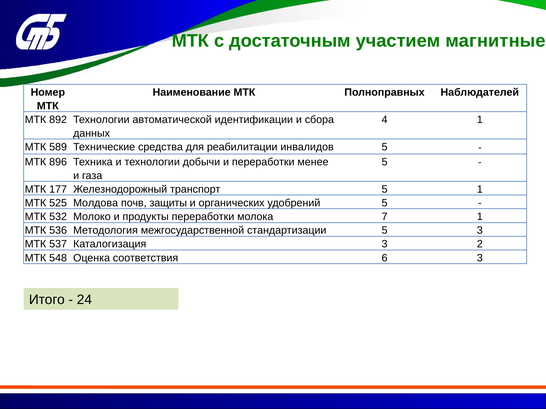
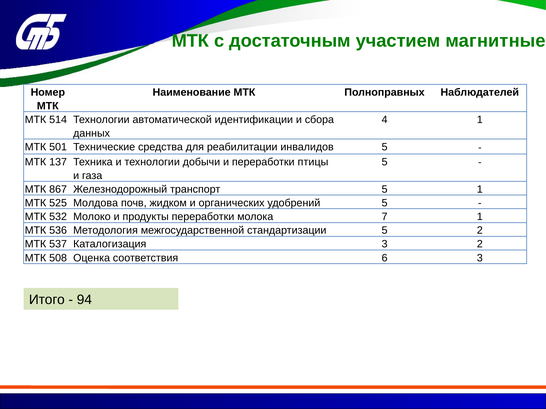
892: 892 -> 514
589: 589 -> 501
896: 896 -> 137
менее: менее -> птицы
177: 177 -> 867
защиты: защиты -> жидком
5 3: 3 -> 2
548: 548 -> 508
24: 24 -> 94
